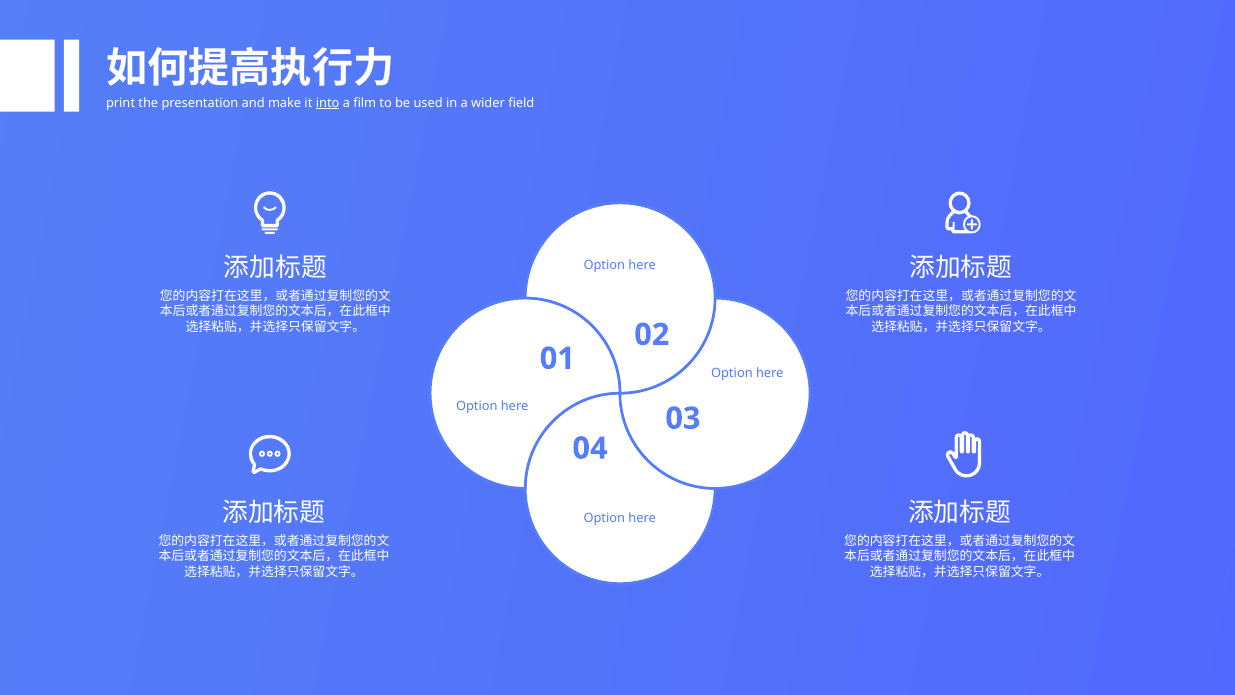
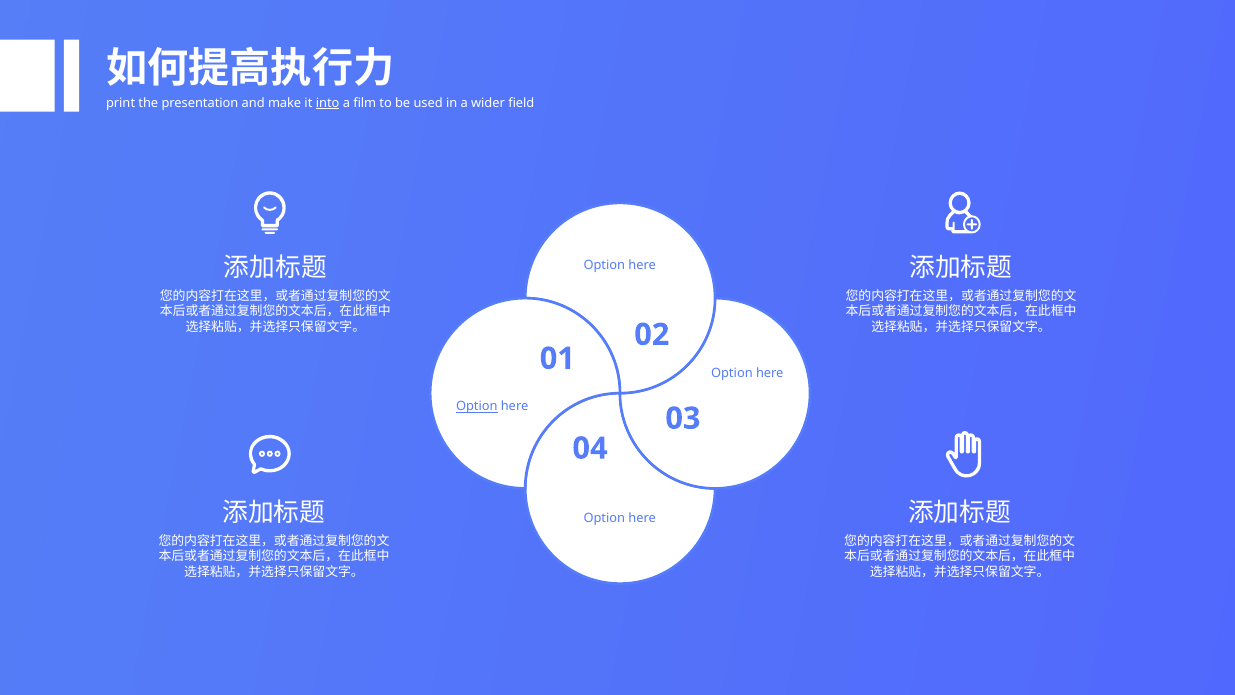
Option at (477, 406) underline: none -> present
